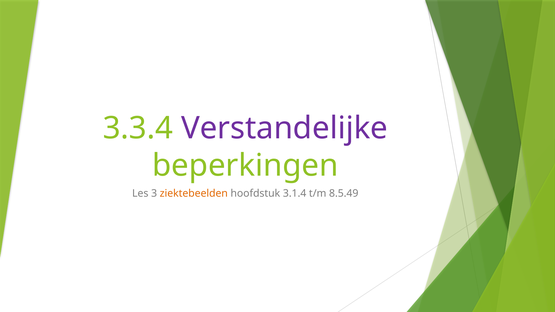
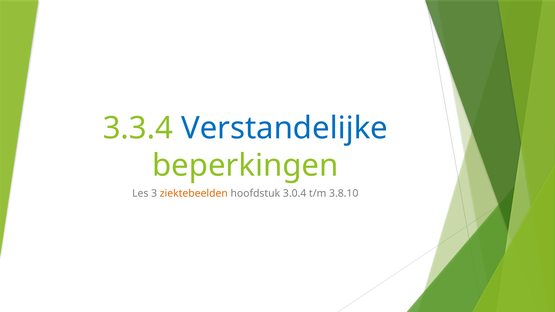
Verstandelijke colour: purple -> blue
3.1.4: 3.1.4 -> 3.0.4
8.5.49: 8.5.49 -> 3.8.10
